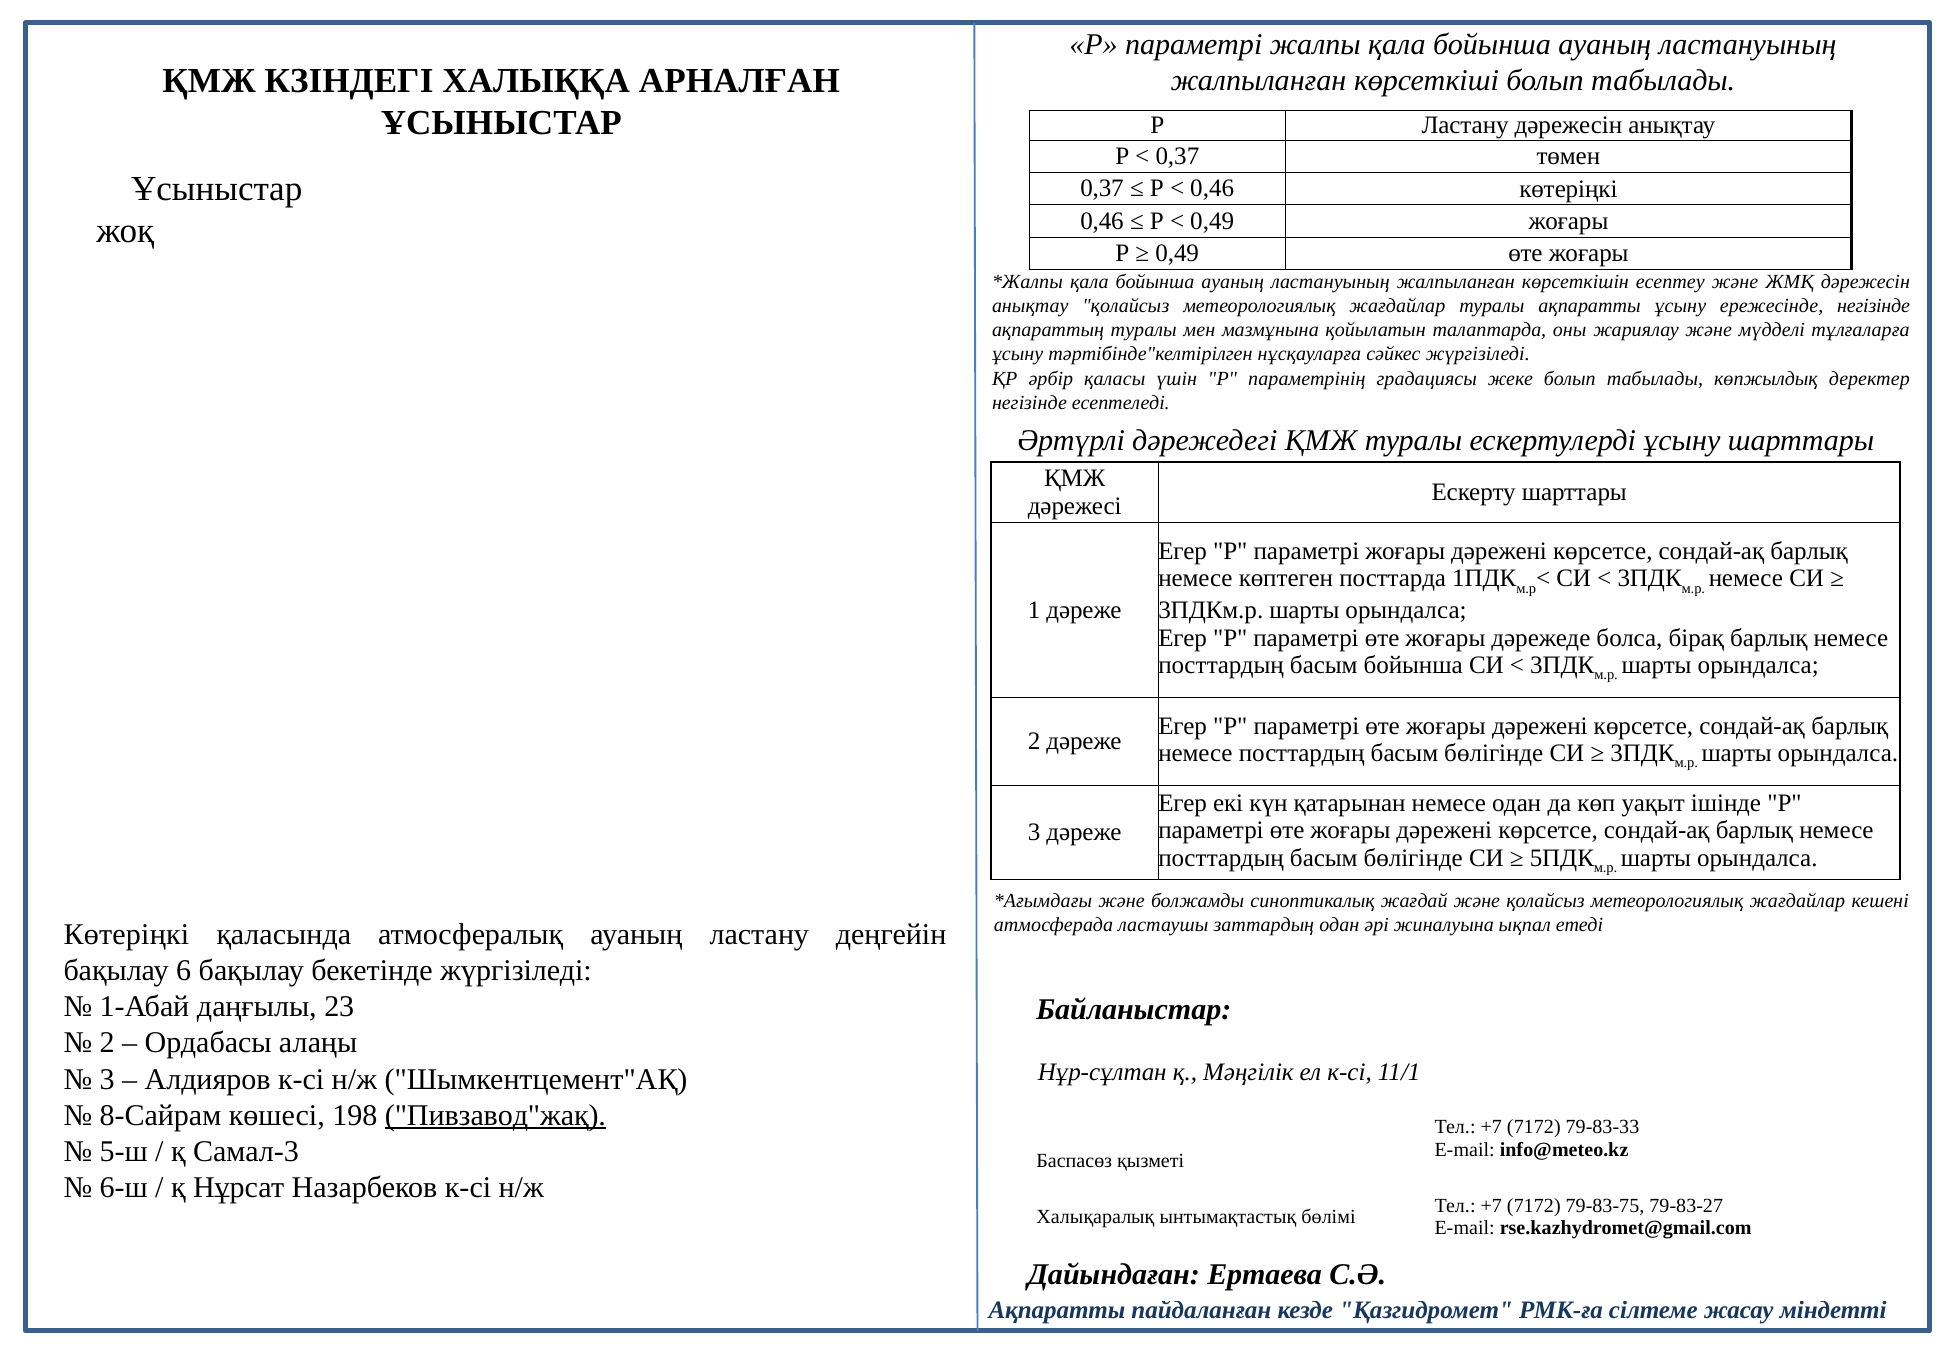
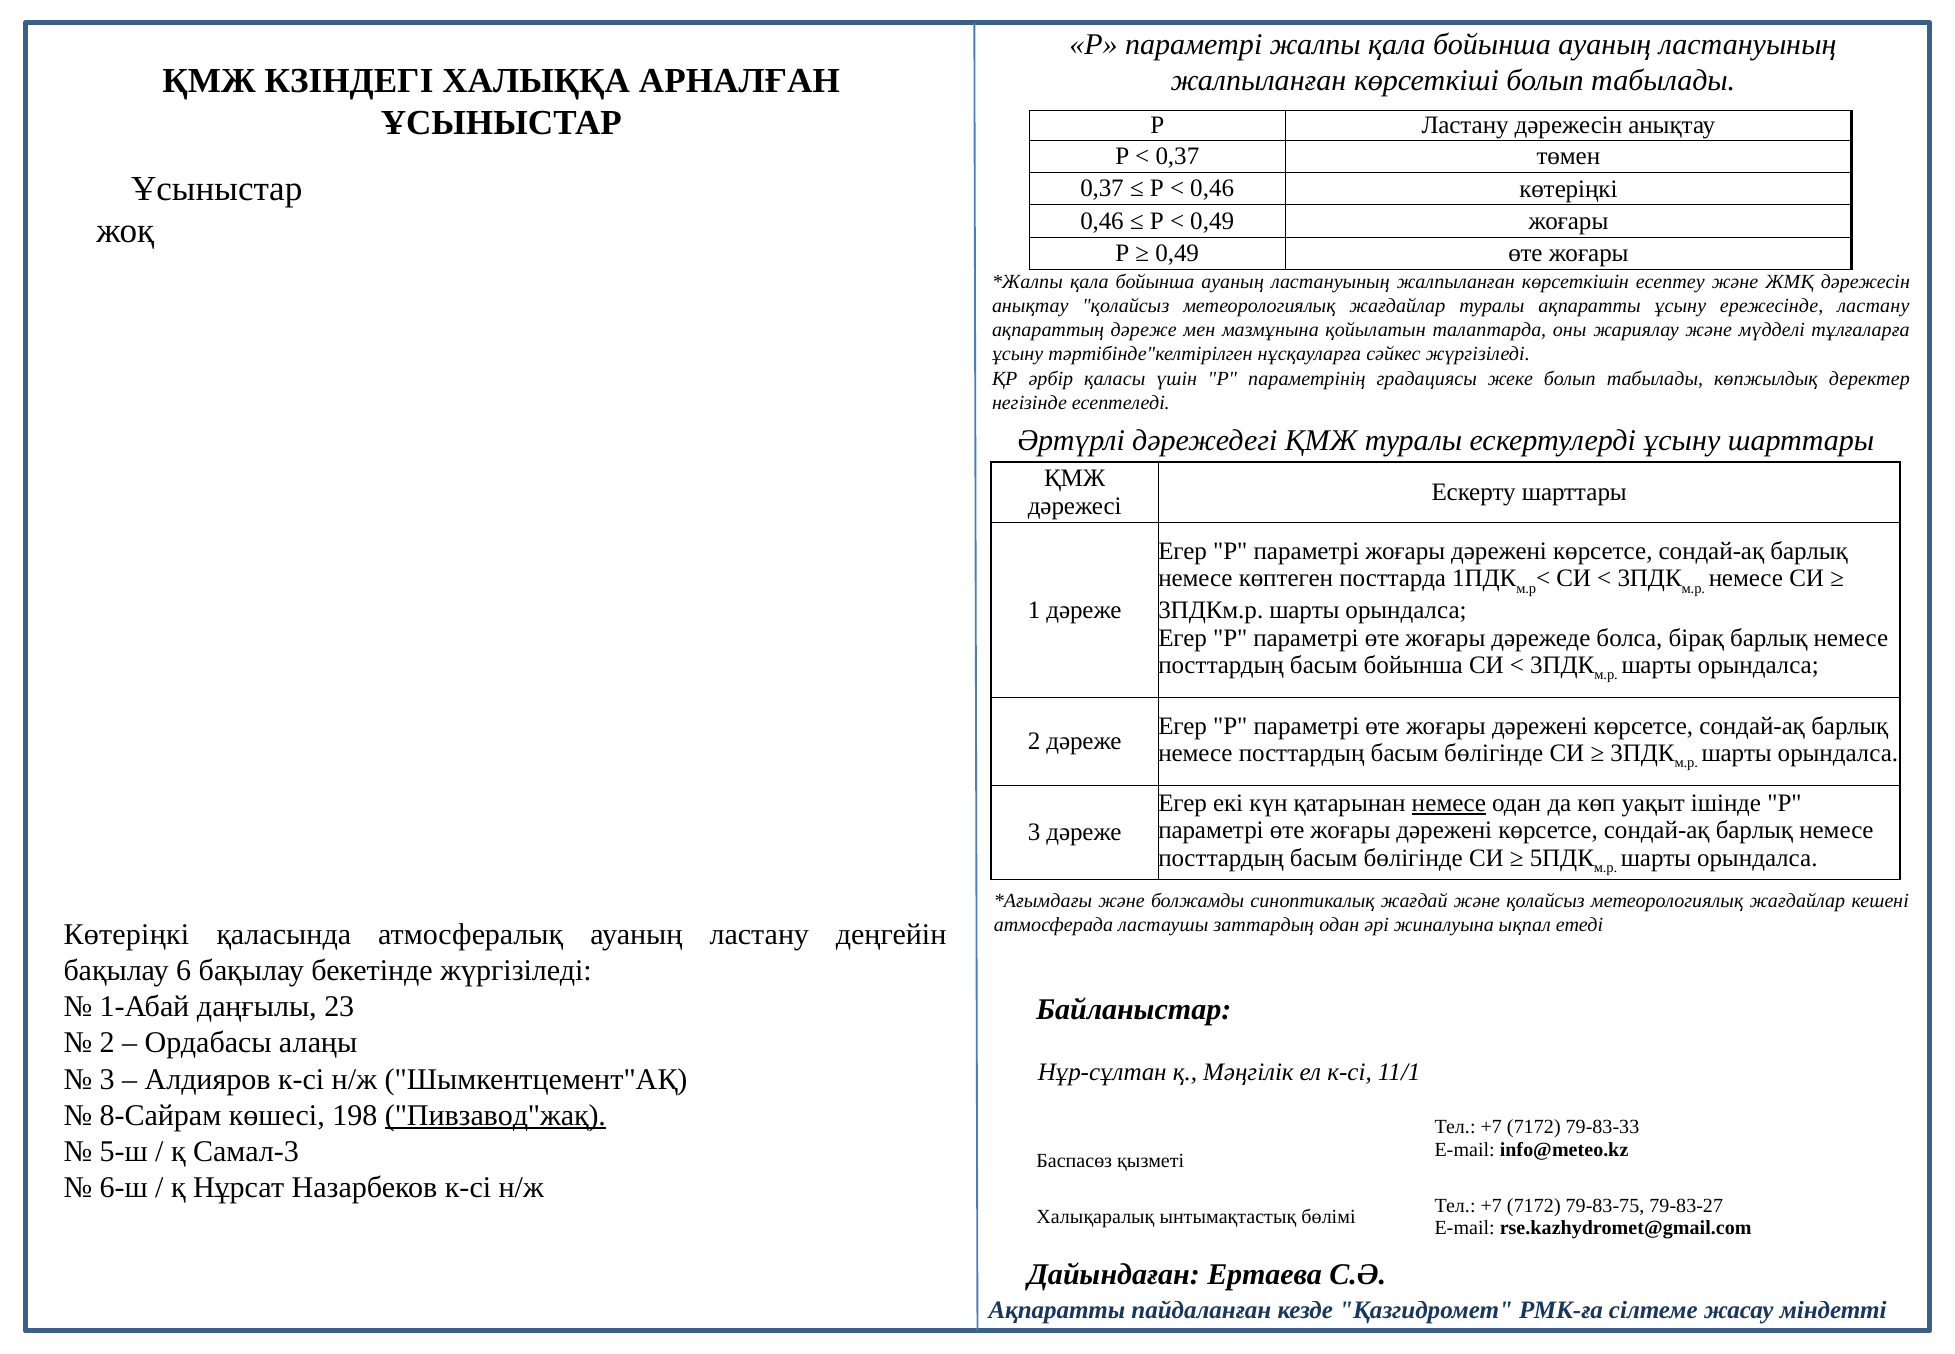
ережесінде негізінде: негізінде -> ластану
ақпараттың туралы: туралы -> дәреже
немесе at (1449, 803) underline: none -> present
